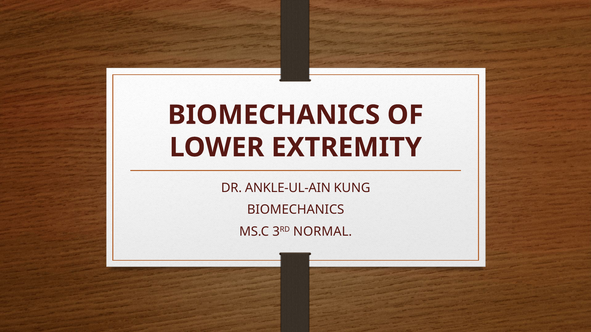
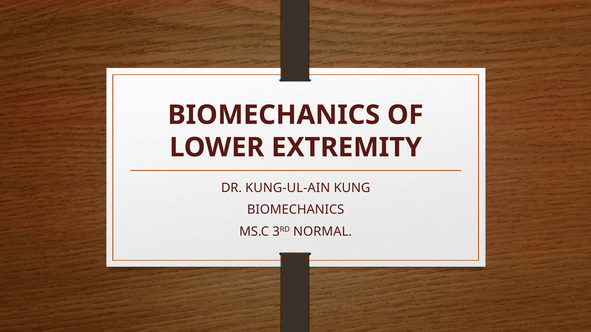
ANKLE-UL-AIN: ANKLE-UL-AIN -> KUNG-UL-AIN
